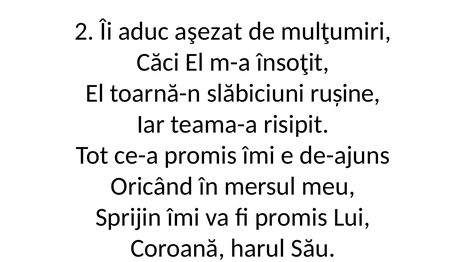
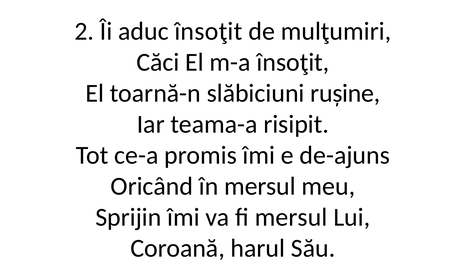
aduc aşezat: aşezat -> însoţit
fi promis: promis -> mersul
